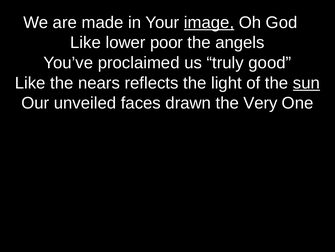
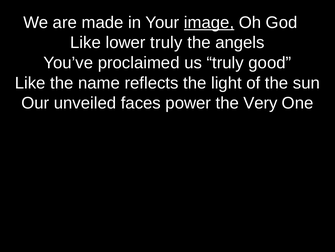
lower poor: poor -> truly
nears: nears -> name
sun underline: present -> none
drawn: drawn -> power
